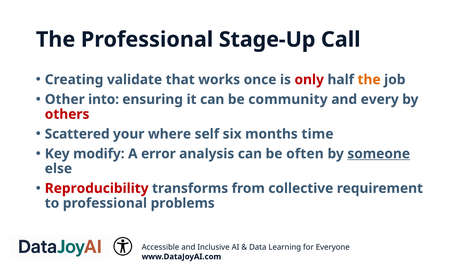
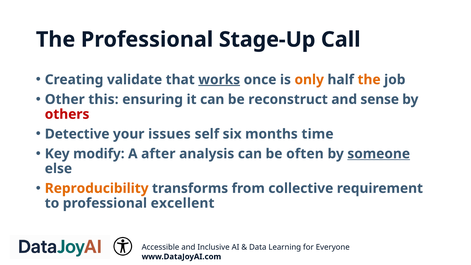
works underline: none -> present
only colour: red -> orange
into: into -> this
community: community -> reconstruct
every: every -> sense
Scattered: Scattered -> Detective
where: where -> issues
error: error -> after
Reproducibility colour: red -> orange
problems: problems -> excellent
